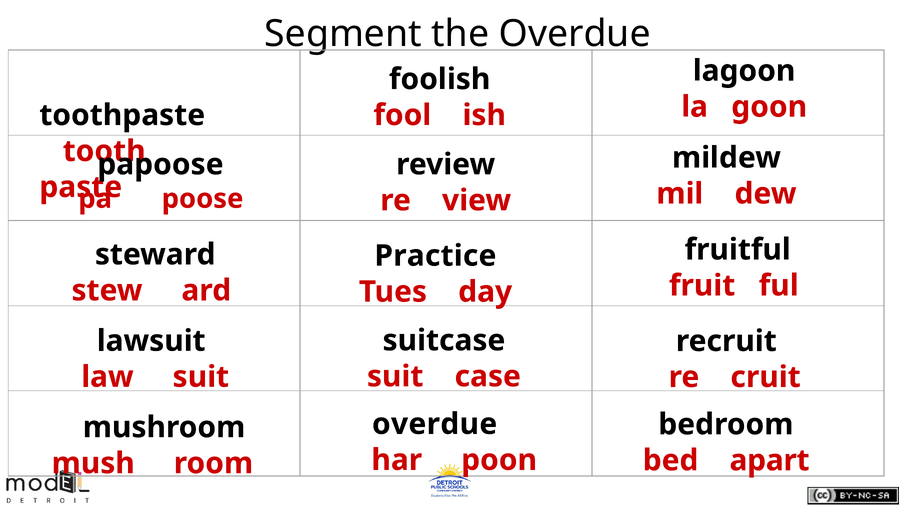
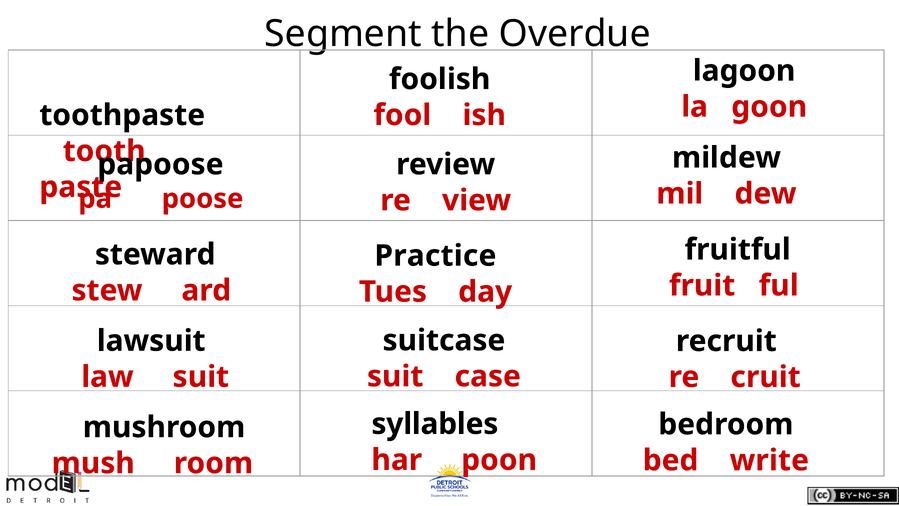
overdue at (435, 424): overdue -> syllables
apart: apart -> write
